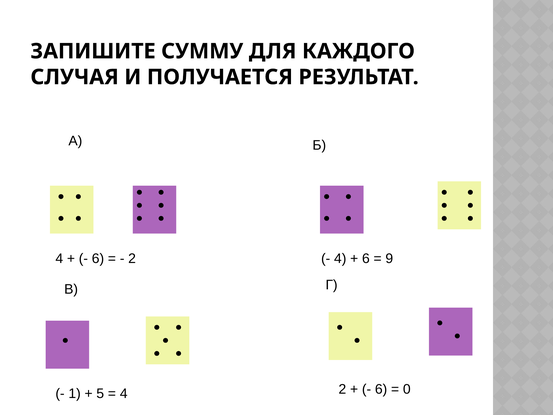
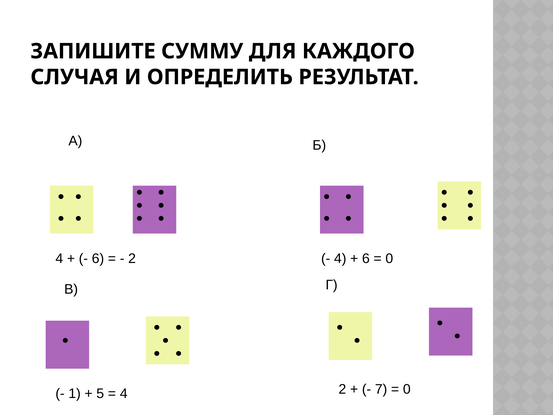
ПОЛУЧАЕТСЯ: ПОЛУЧАЕТСЯ -> ОПРЕДЕЛИТЬ
9 at (389, 259): 9 -> 0
6 at (381, 389): 6 -> 7
